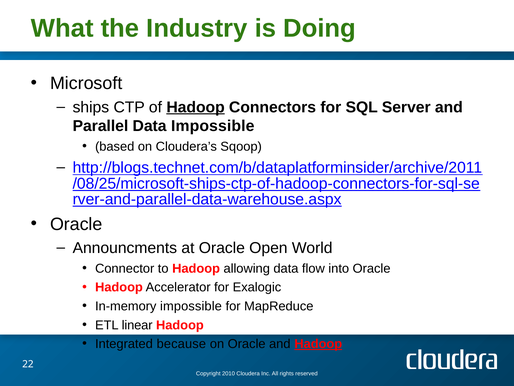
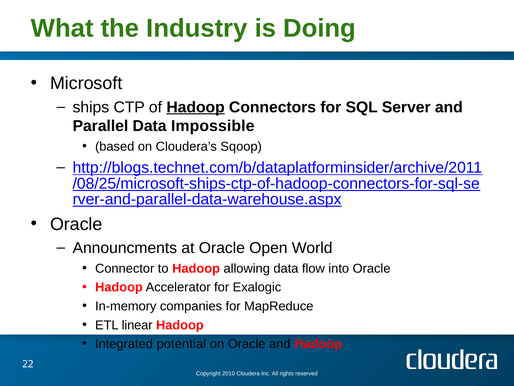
In-memory impossible: impossible -> companies
because: because -> potential
Hadoop at (318, 344) underline: present -> none
